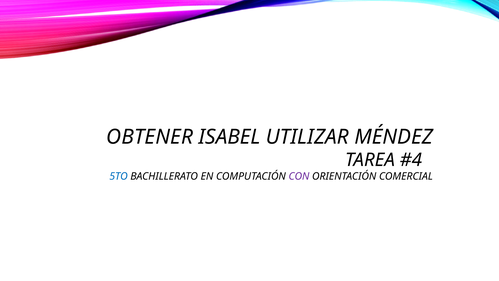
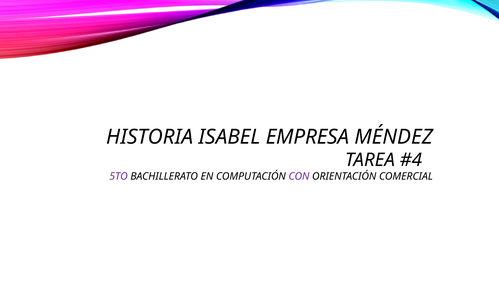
OBTENER: OBTENER -> HISTORIA
UTILIZAR: UTILIZAR -> EMPRESA
5TO colour: blue -> purple
